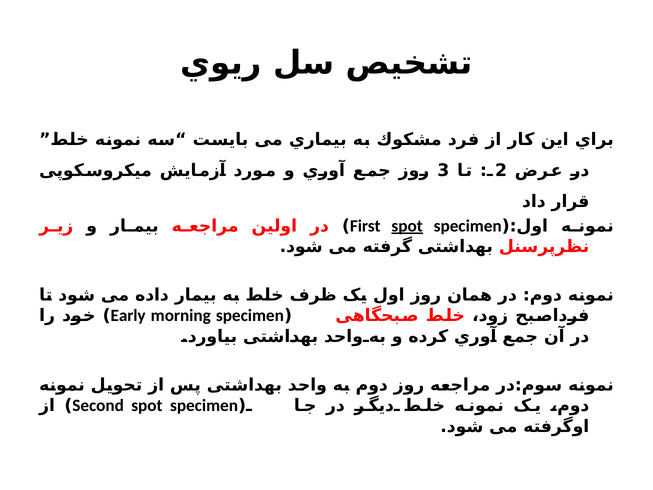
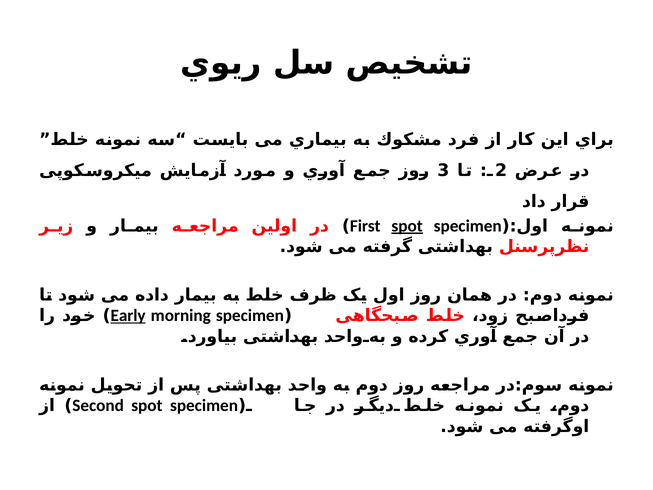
Early underline: none -> present
